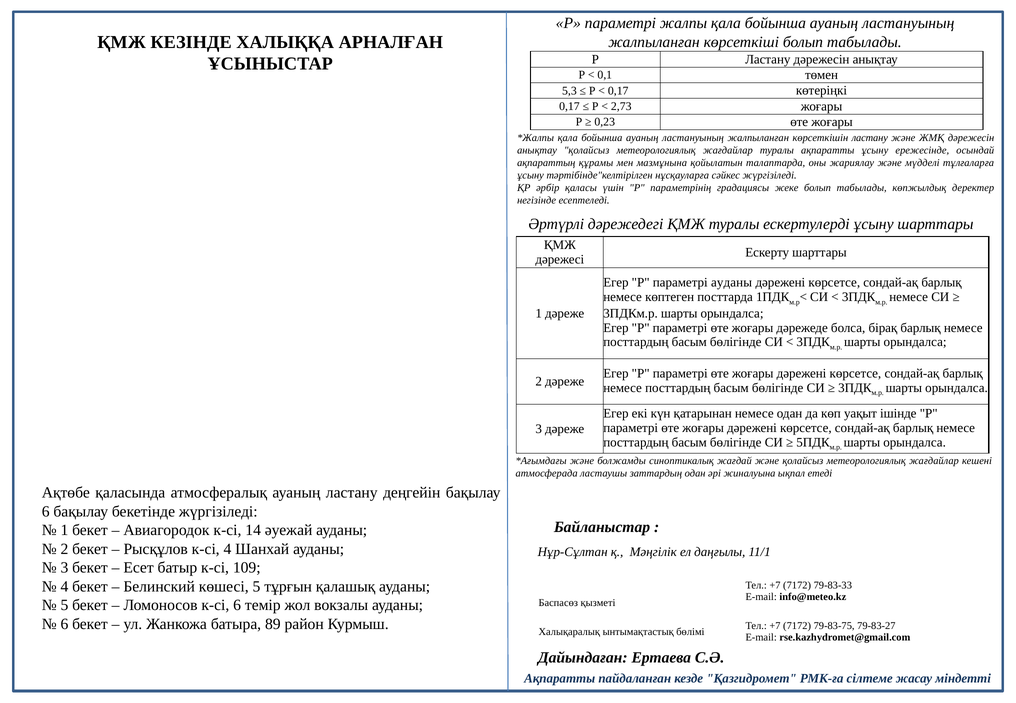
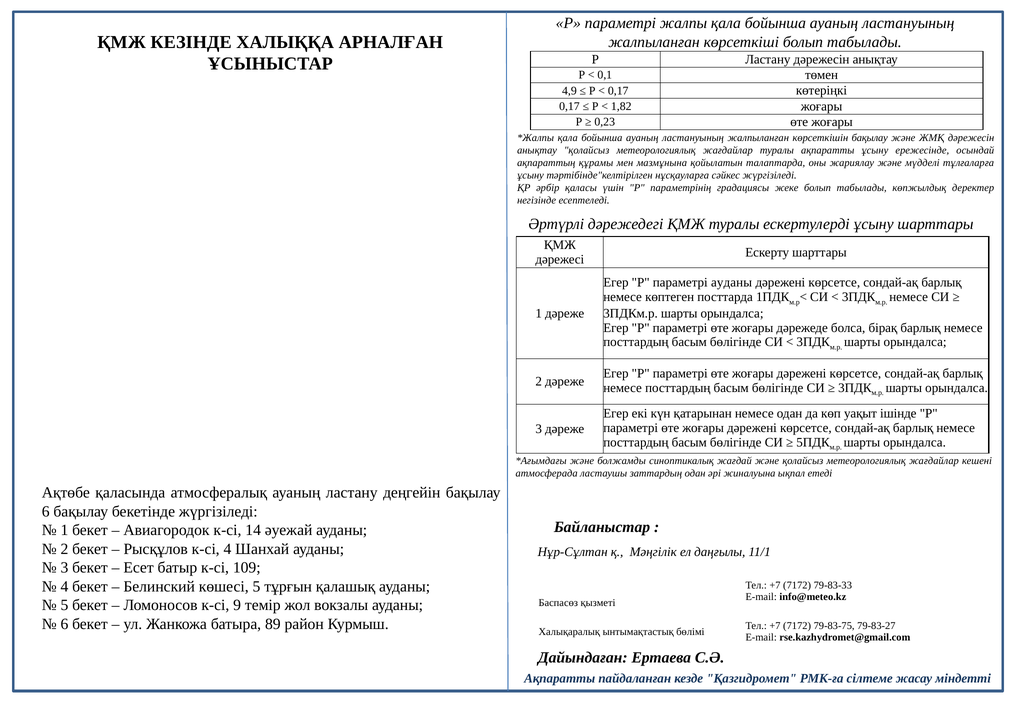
5,3: 5,3 -> 4,9
2,73: 2,73 -> 1,82
көрсеткішін ластану: ластану -> бақылау
к-сі 6: 6 -> 9
